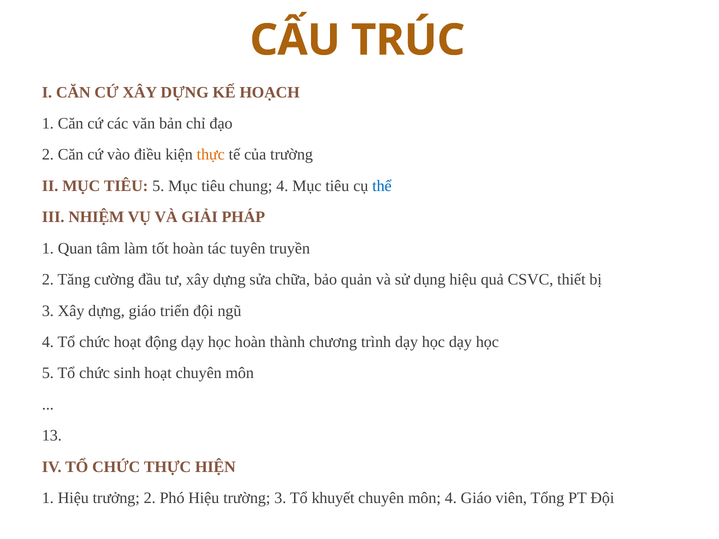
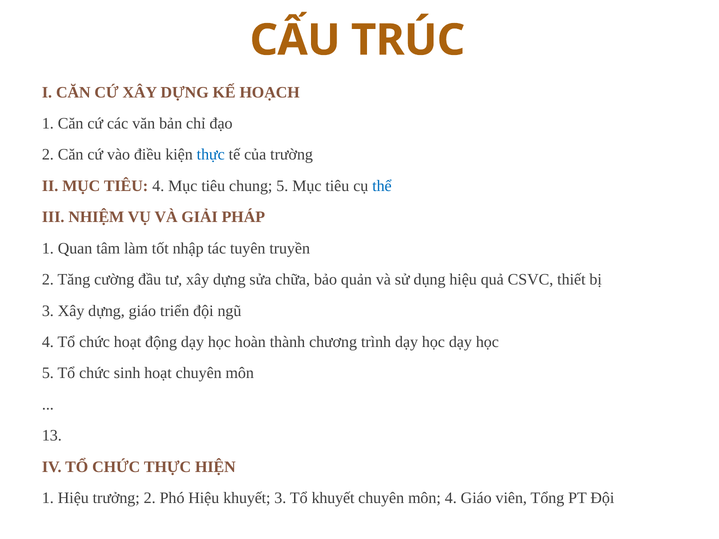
thực at (211, 155) colour: orange -> blue
TIÊU 5: 5 -> 4
chung 4: 4 -> 5
tốt hoàn: hoàn -> nhập
Hiệu trường: trường -> khuyết
